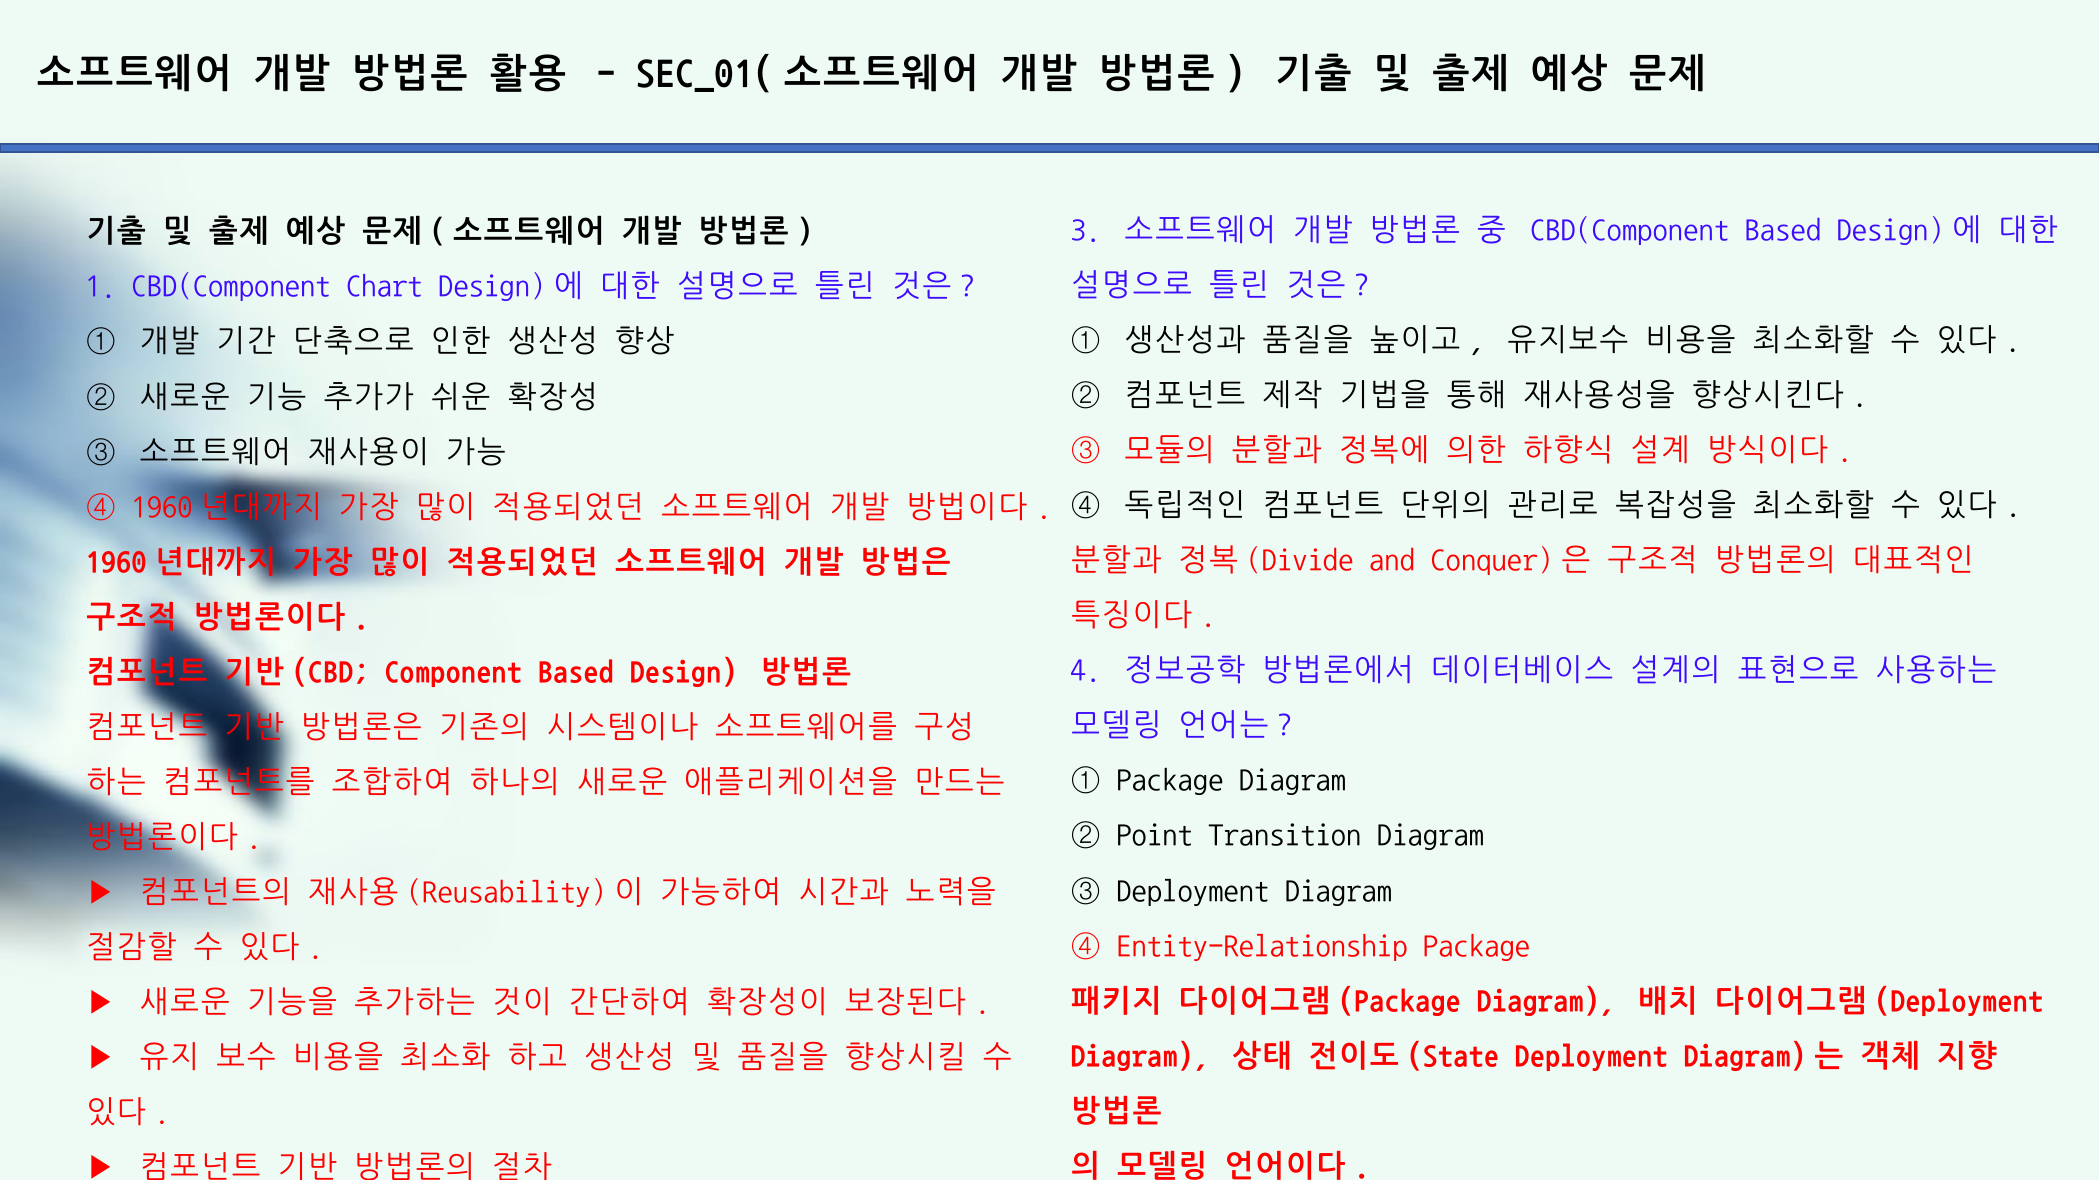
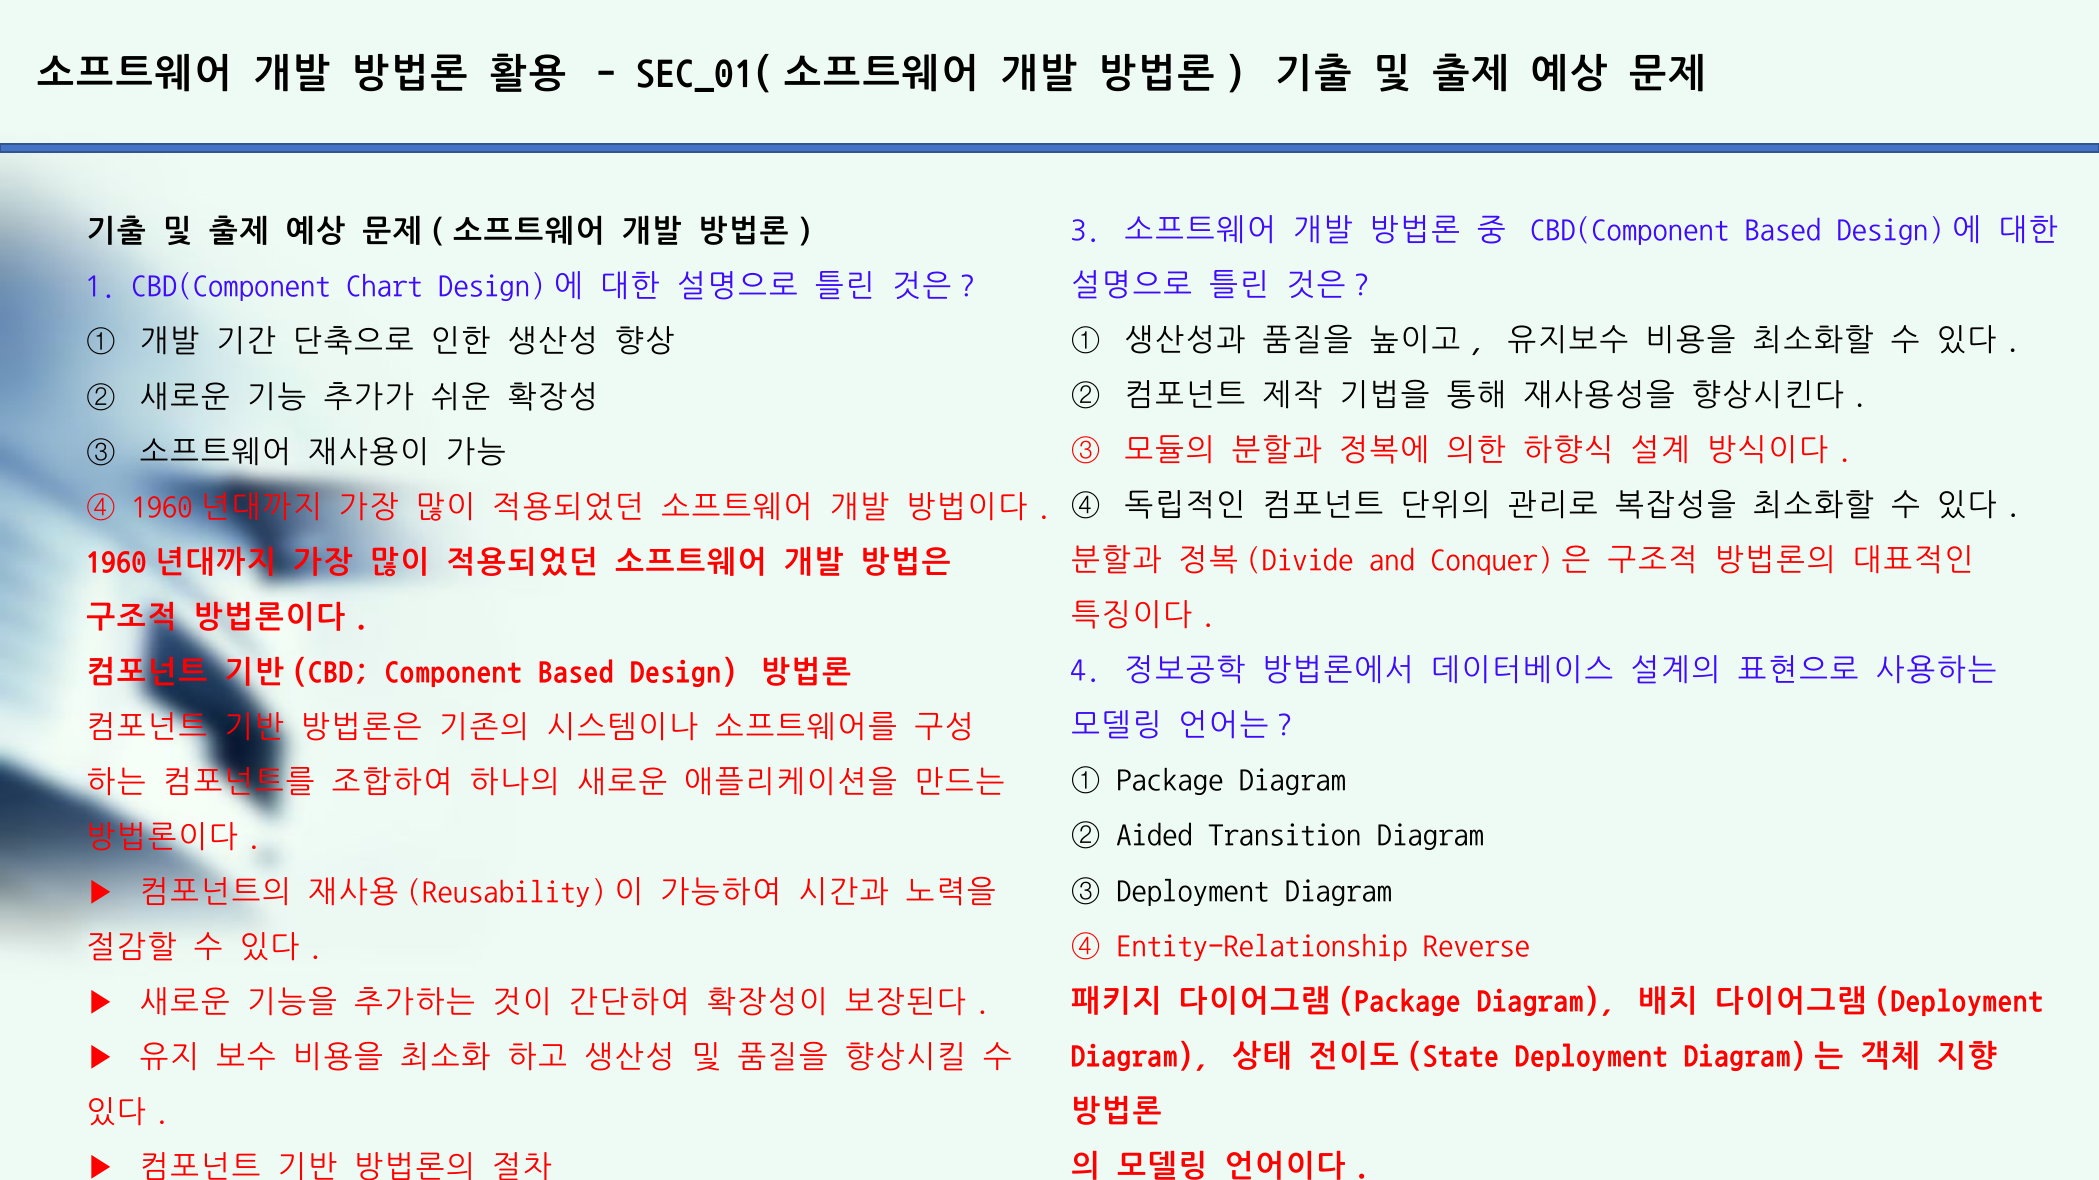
Point: Point -> Aided
Entity-Relationship Package: Package -> Reverse
